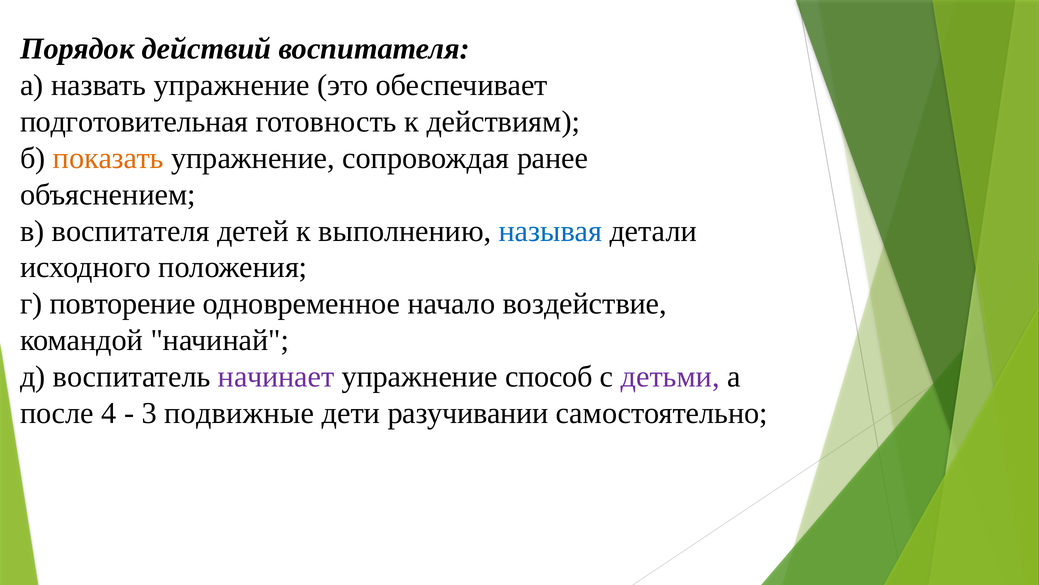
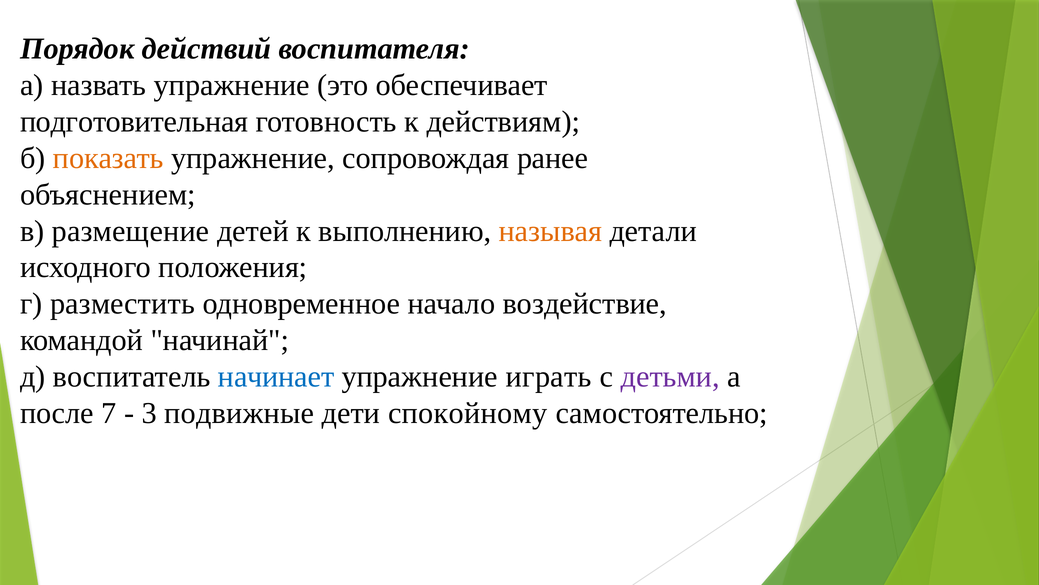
в воспитателя: воспитателя -> размещение
называя colour: blue -> orange
повторение: повторение -> разместить
начинает colour: purple -> blue
способ: способ -> играть
4: 4 -> 7
разучивании: разучивании -> спокойному
